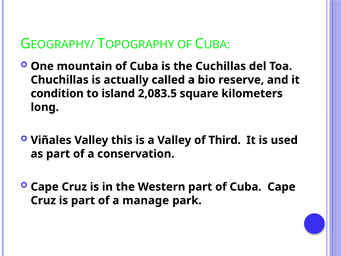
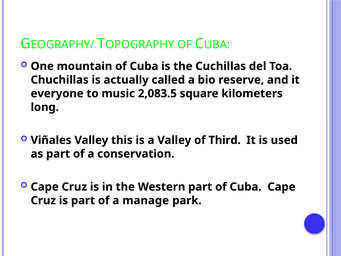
condition: condition -> everyone
island: island -> music
